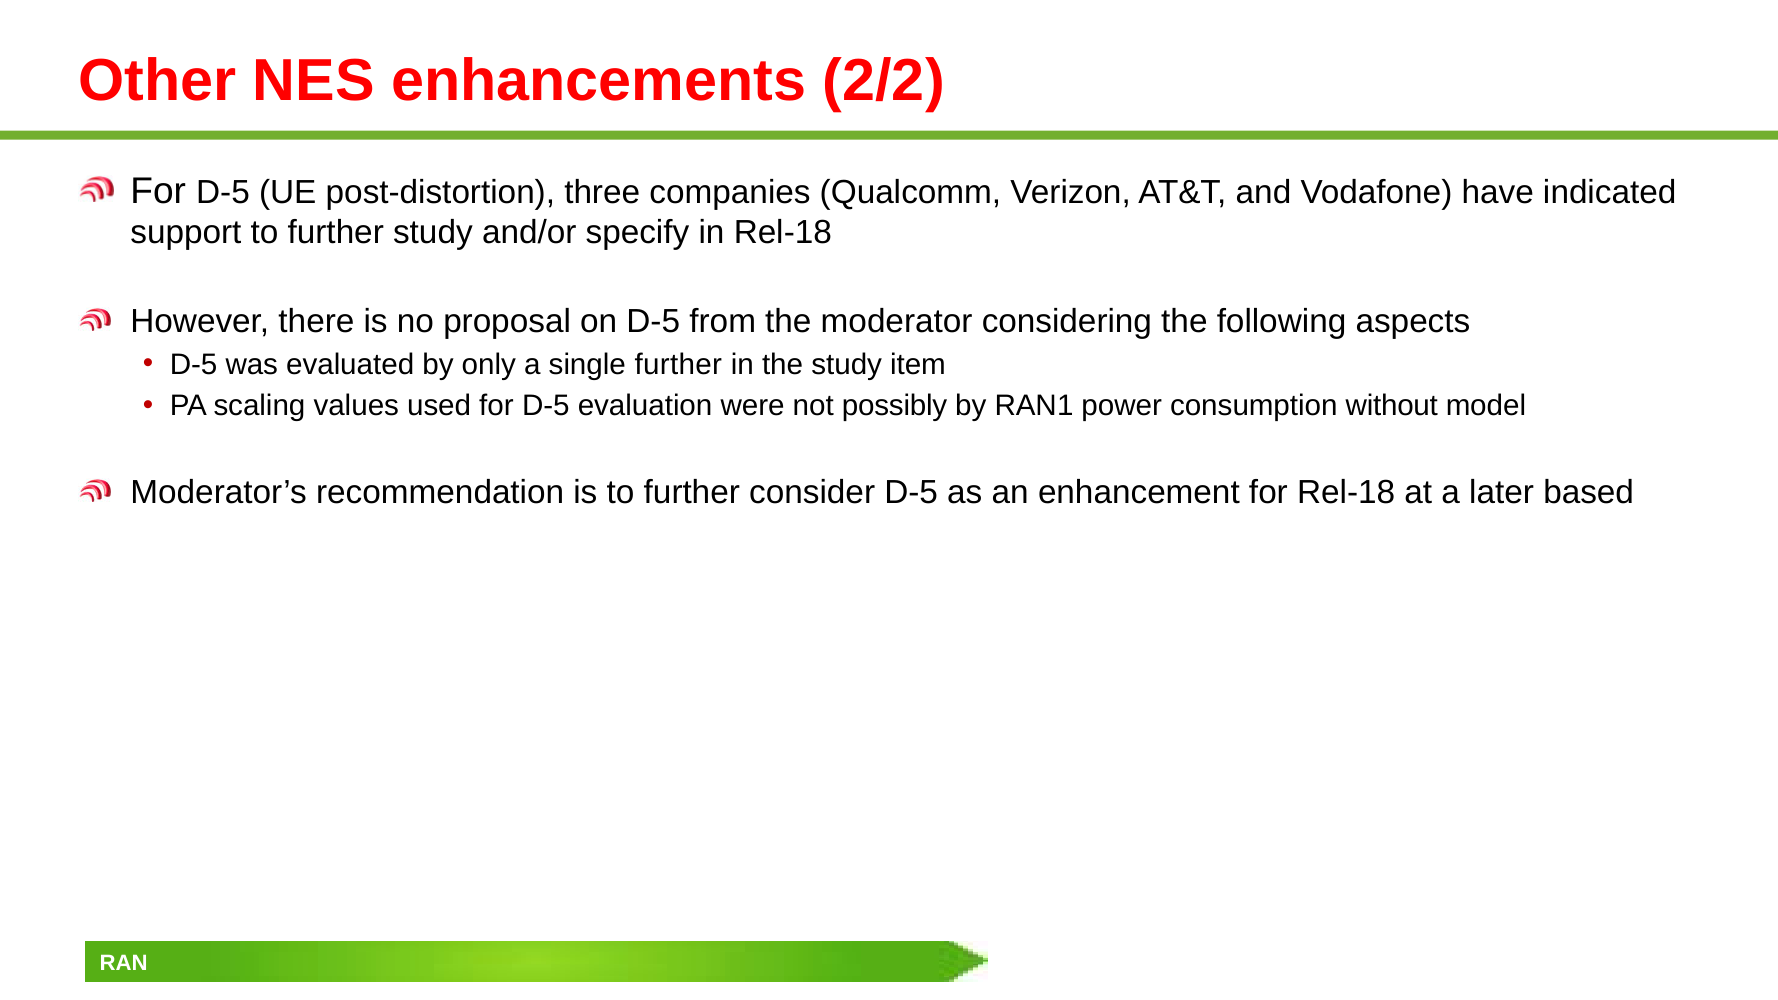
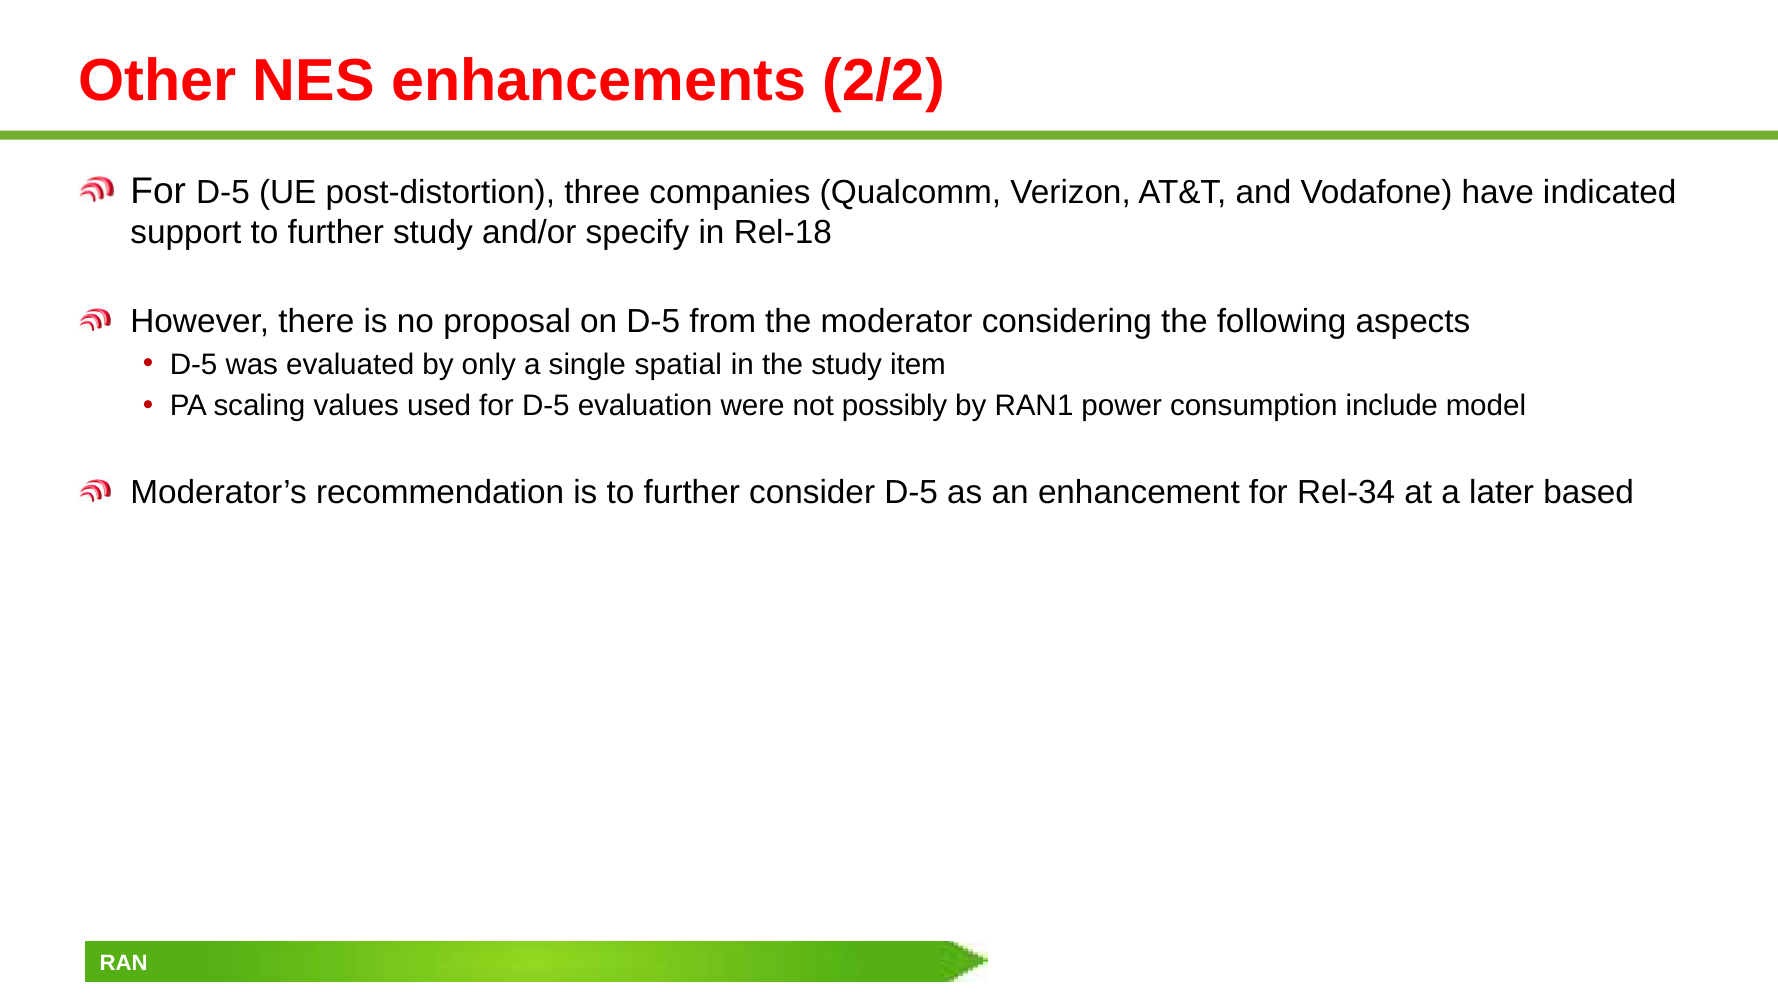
single further: further -> spatial
without: without -> include
for Rel-18: Rel-18 -> Rel-34
